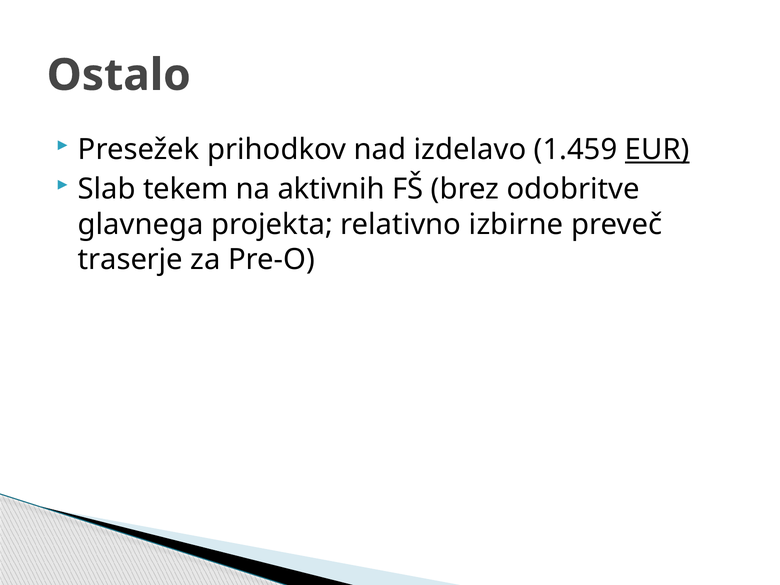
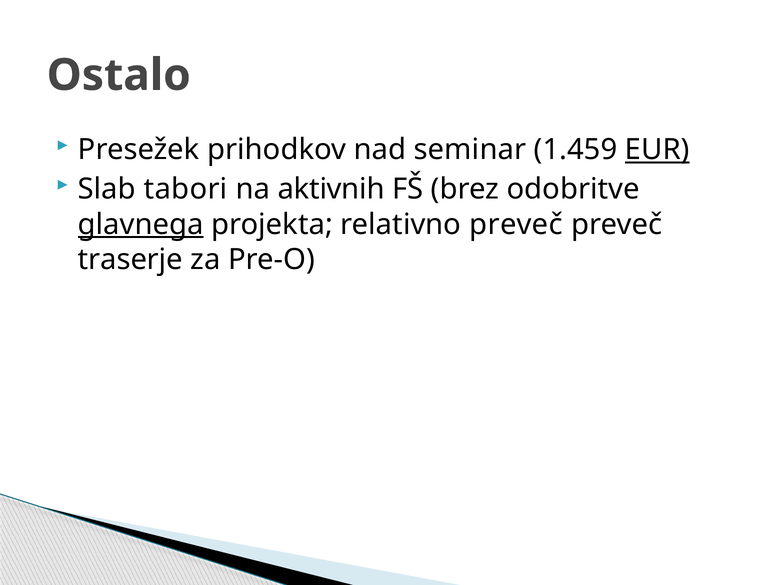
izdelavo: izdelavo -> seminar
tekem: tekem -> tabori
glavnega underline: none -> present
relativno izbirne: izbirne -> preveč
